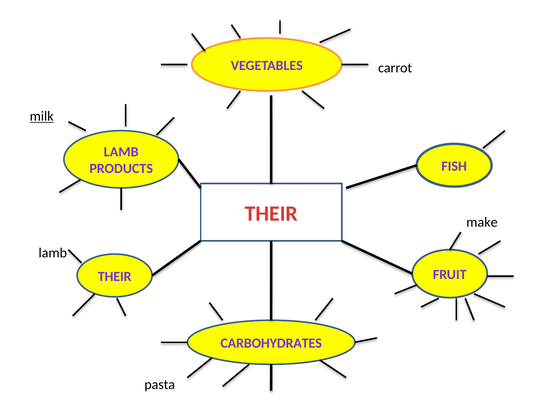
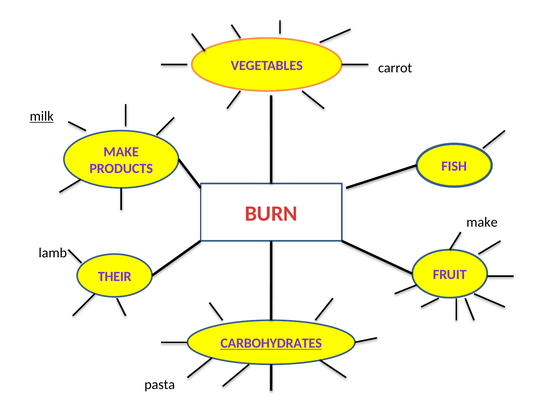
LAMB at (121, 152): LAMB -> MAKE
THEIR at (271, 214): THEIR -> BURN
CARBOHYDRATES underline: none -> present
